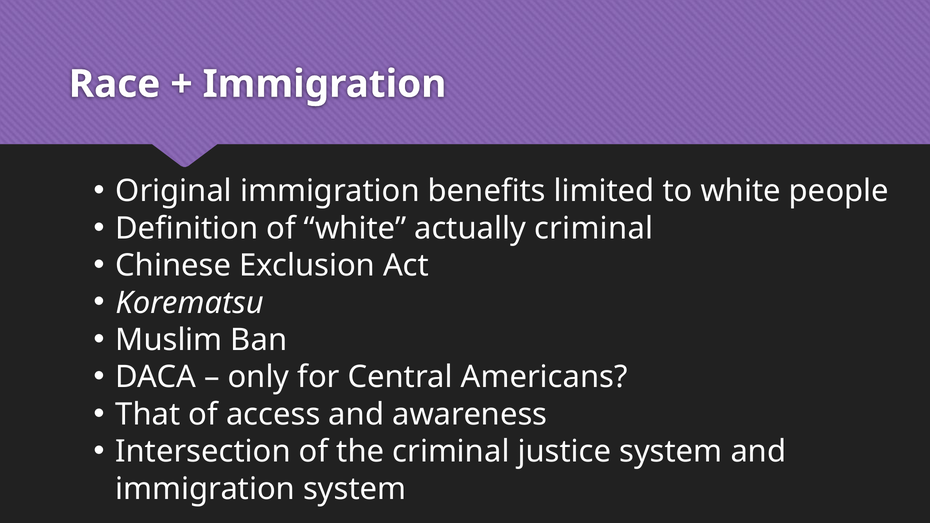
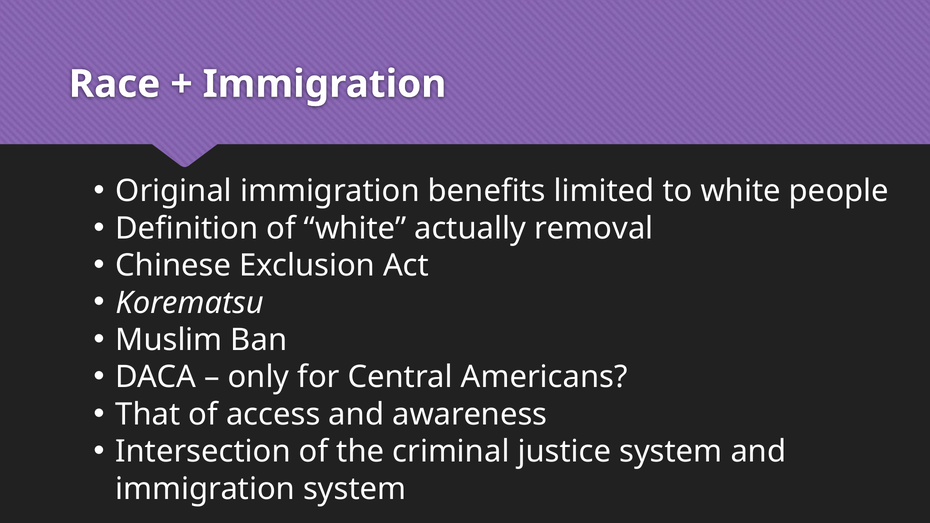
actually criminal: criminal -> removal
